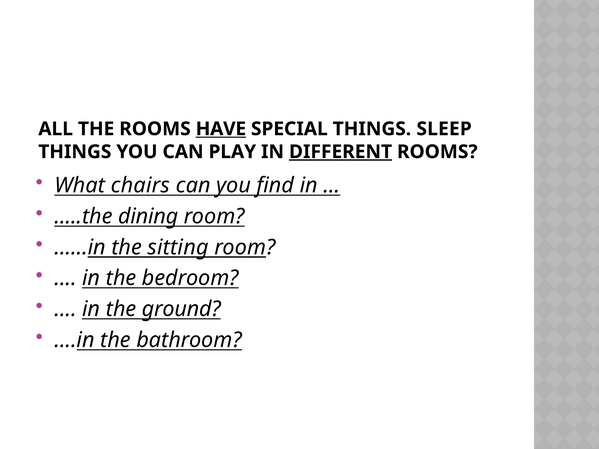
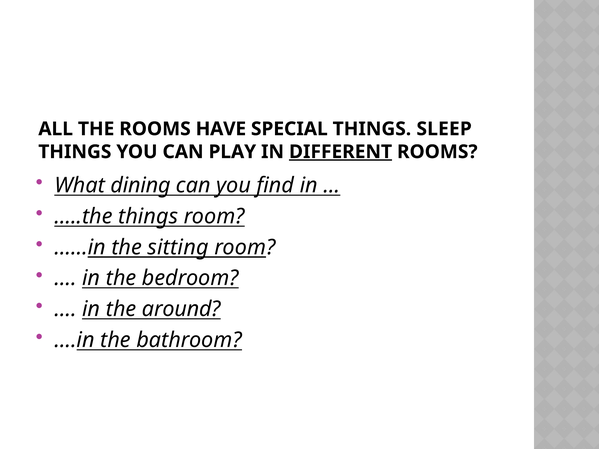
HAVE underline: present -> none
chairs: chairs -> dining
…..the dining: dining -> things
ground: ground -> around
